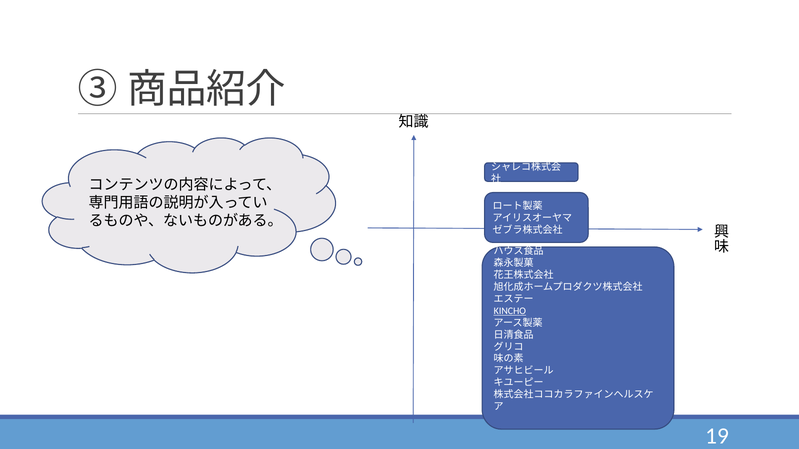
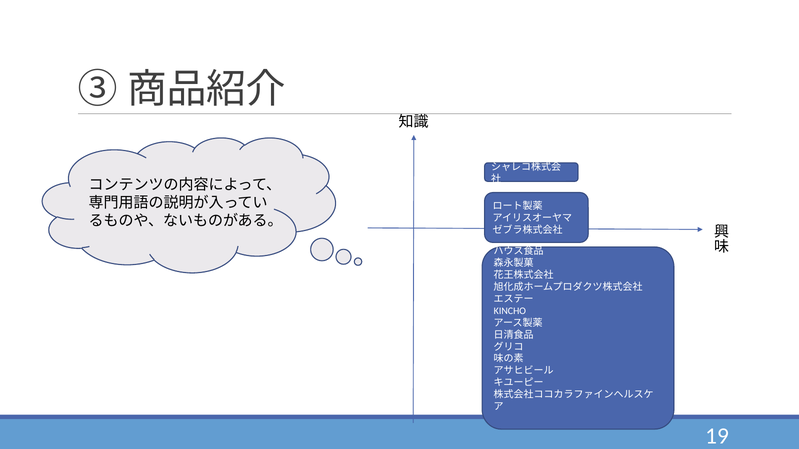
KINCHO underline: present -> none
